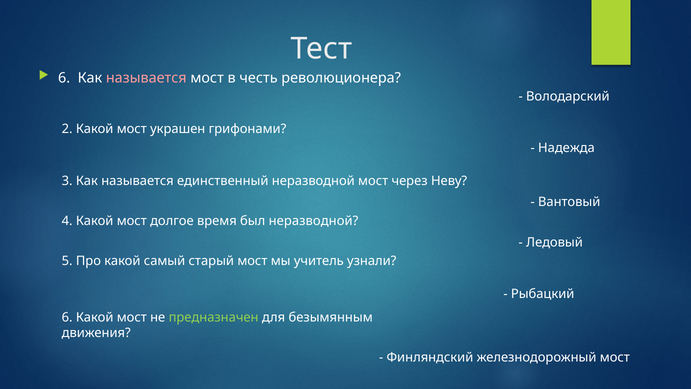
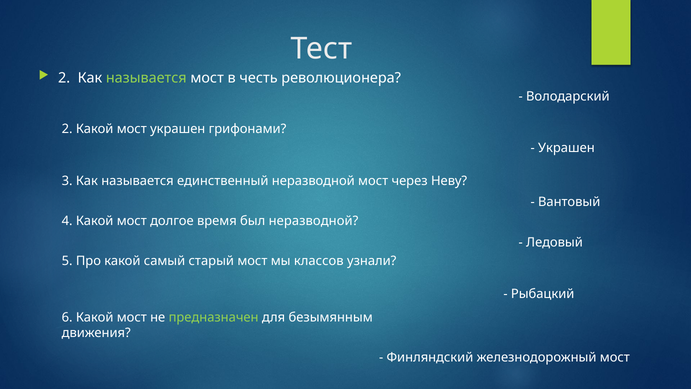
6 at (64, 78): 6 -> 2
называется at (146, 78) colour: pink -> light green
Надежда at (566, 148): Надежда -> Украшен
учитель: учитель -> классов
